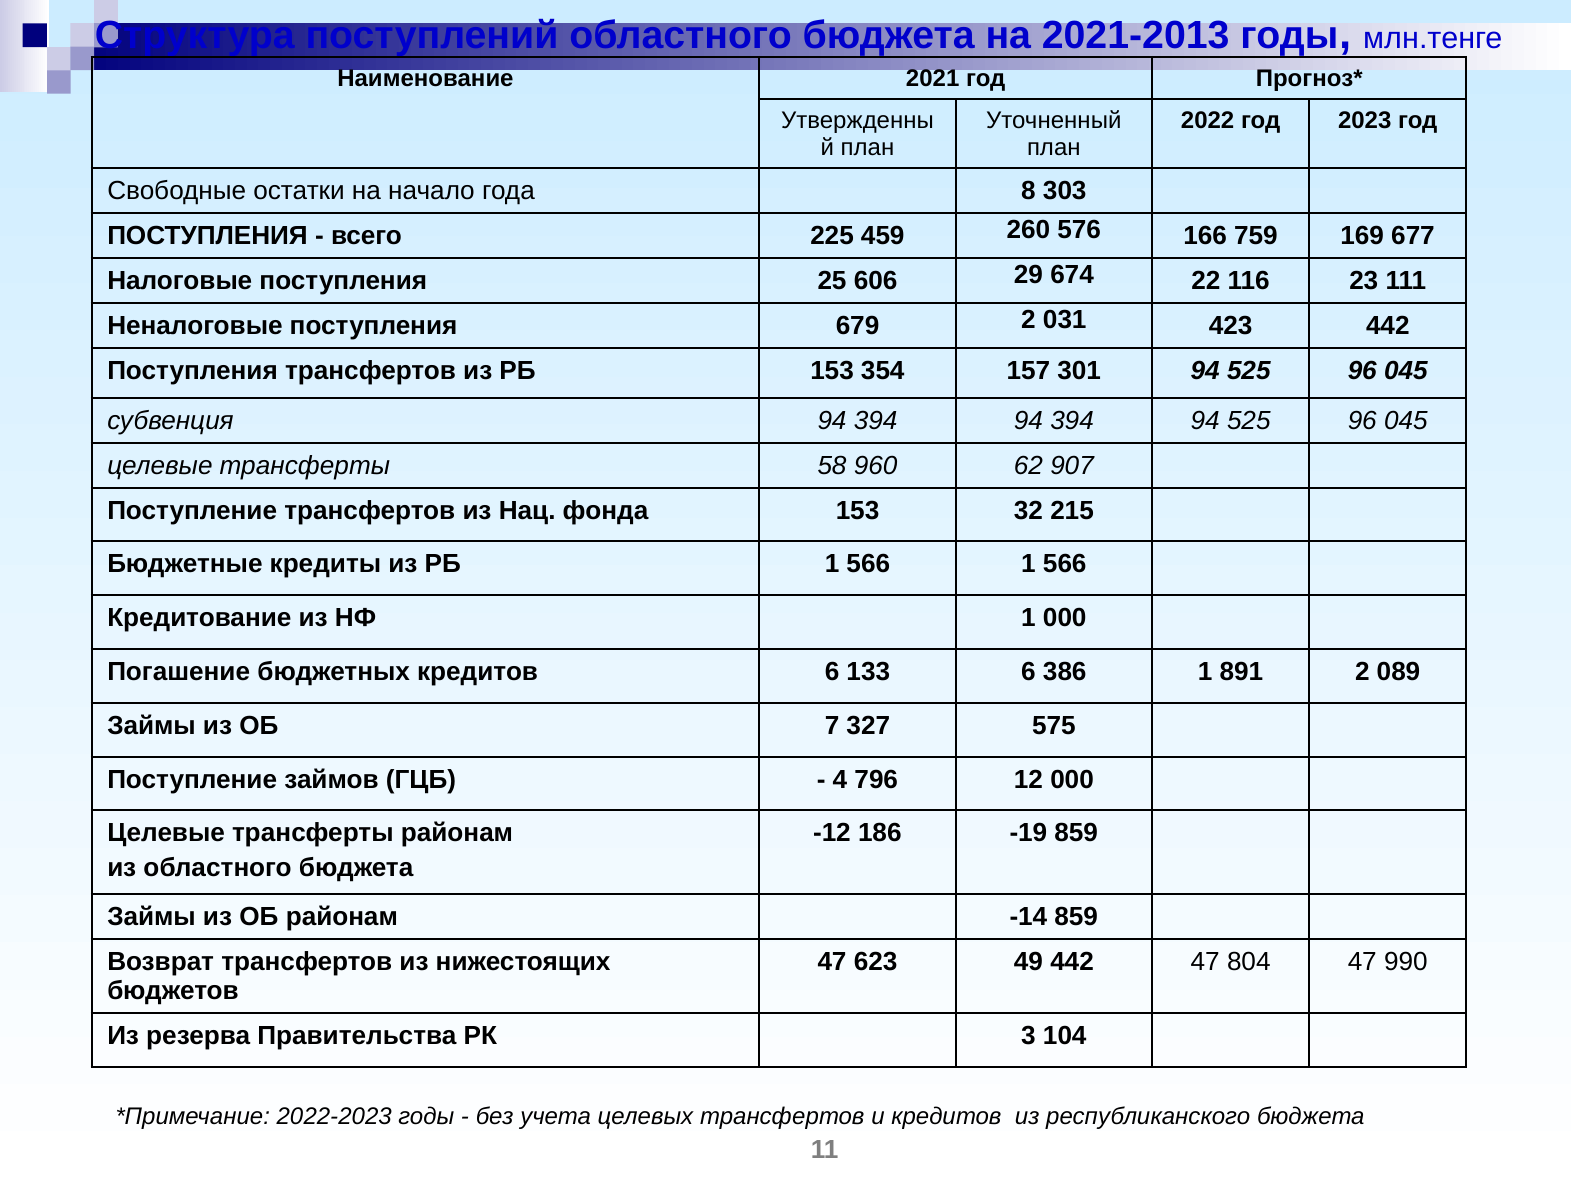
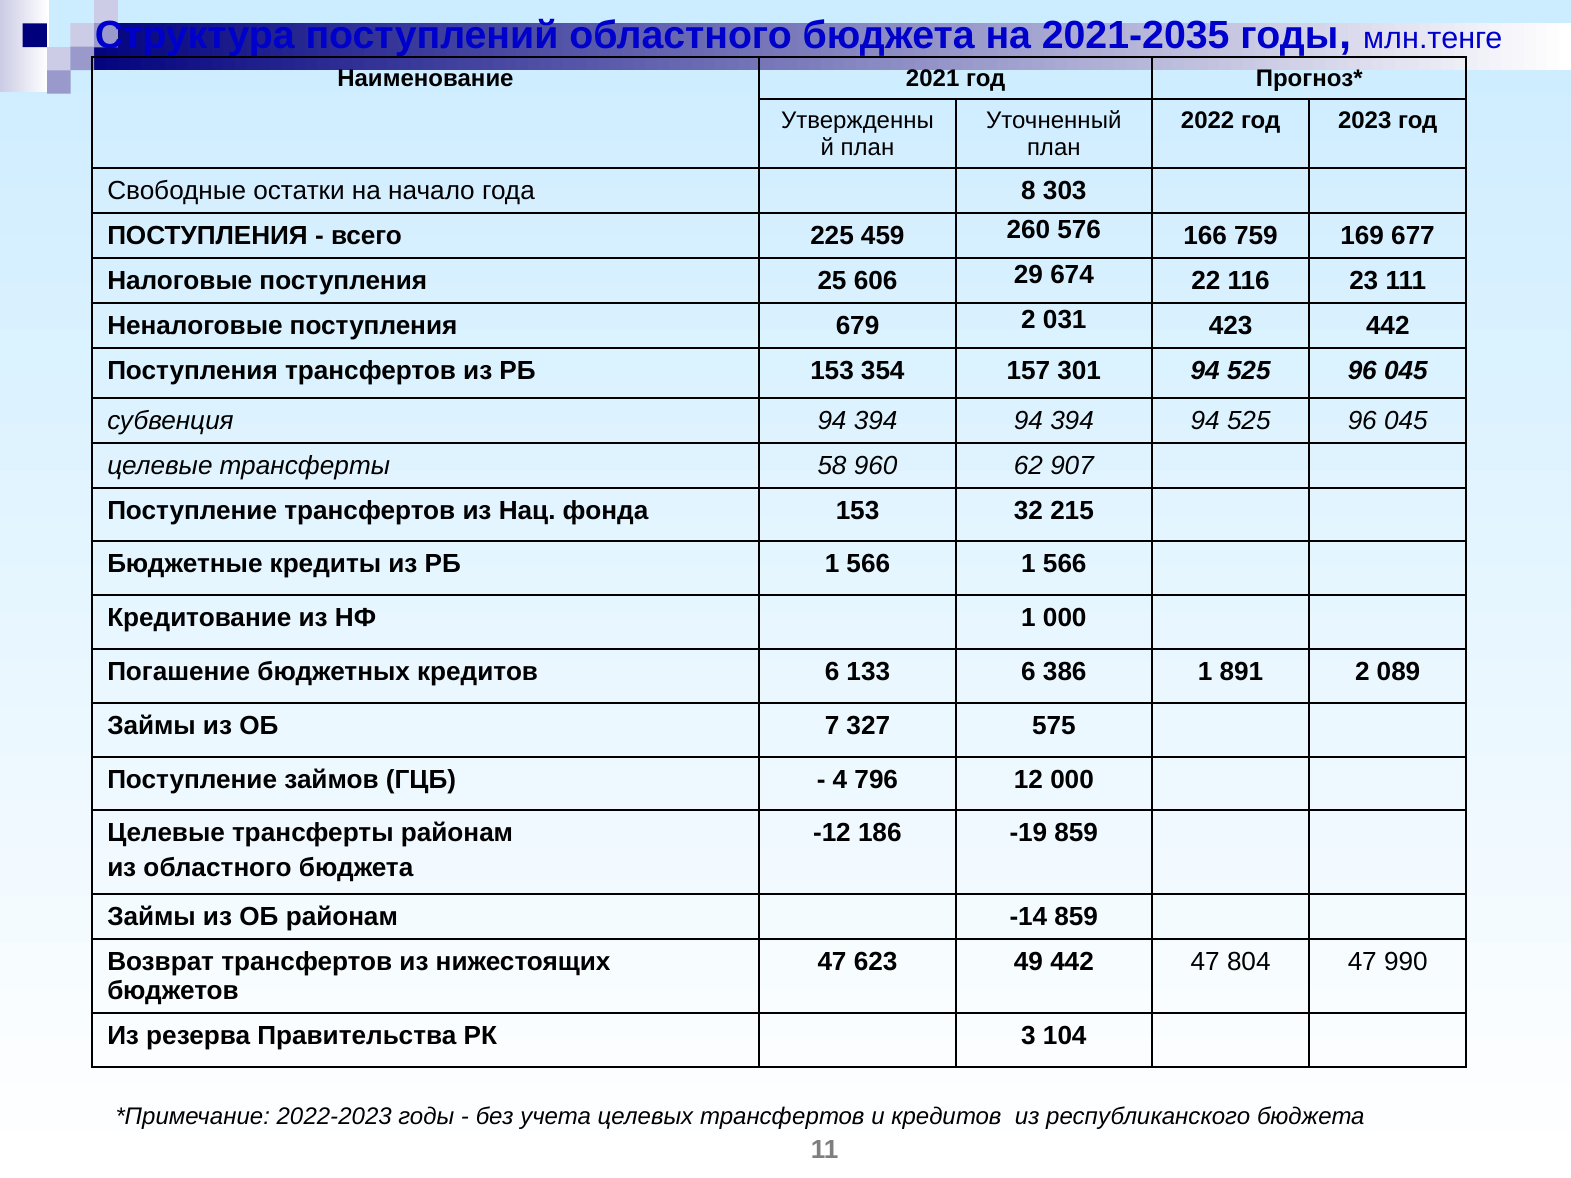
2021-2013: 2021-2013 -> 2021-2035
